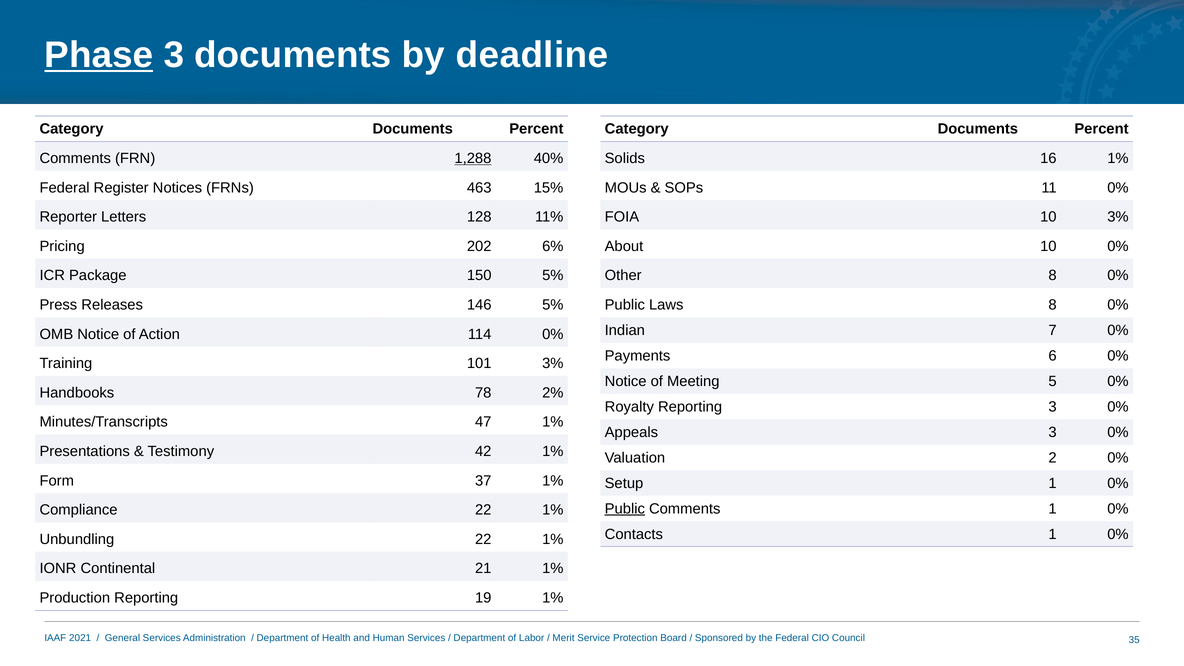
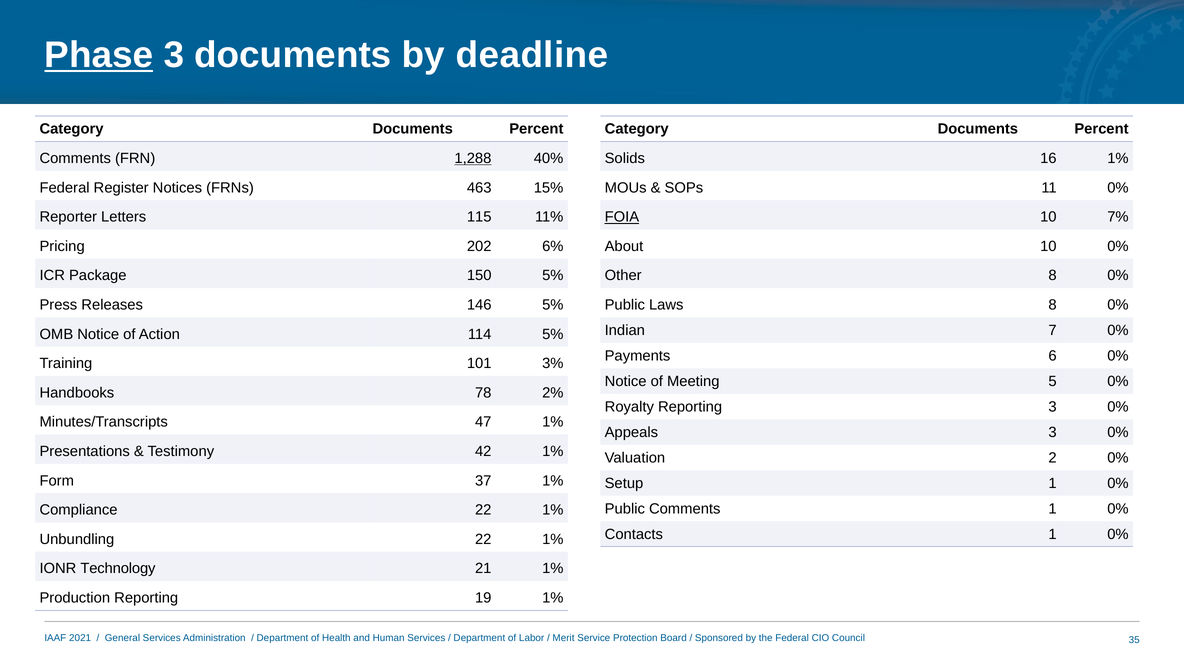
128: 128 -> 115
FOIA underline: none -> present
10 3%: 3% -> 7%
114 0%: 0% -> 5%
Public at (625, 509) underline: present -> none
Continental: Continental -> Technology
